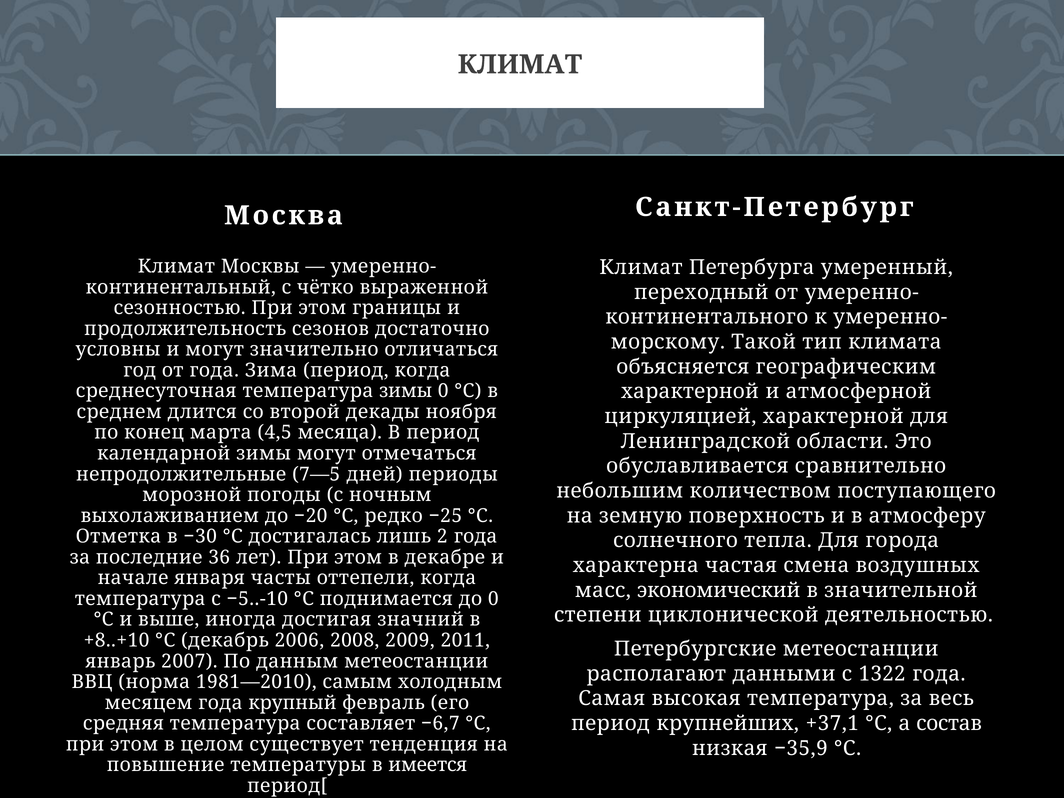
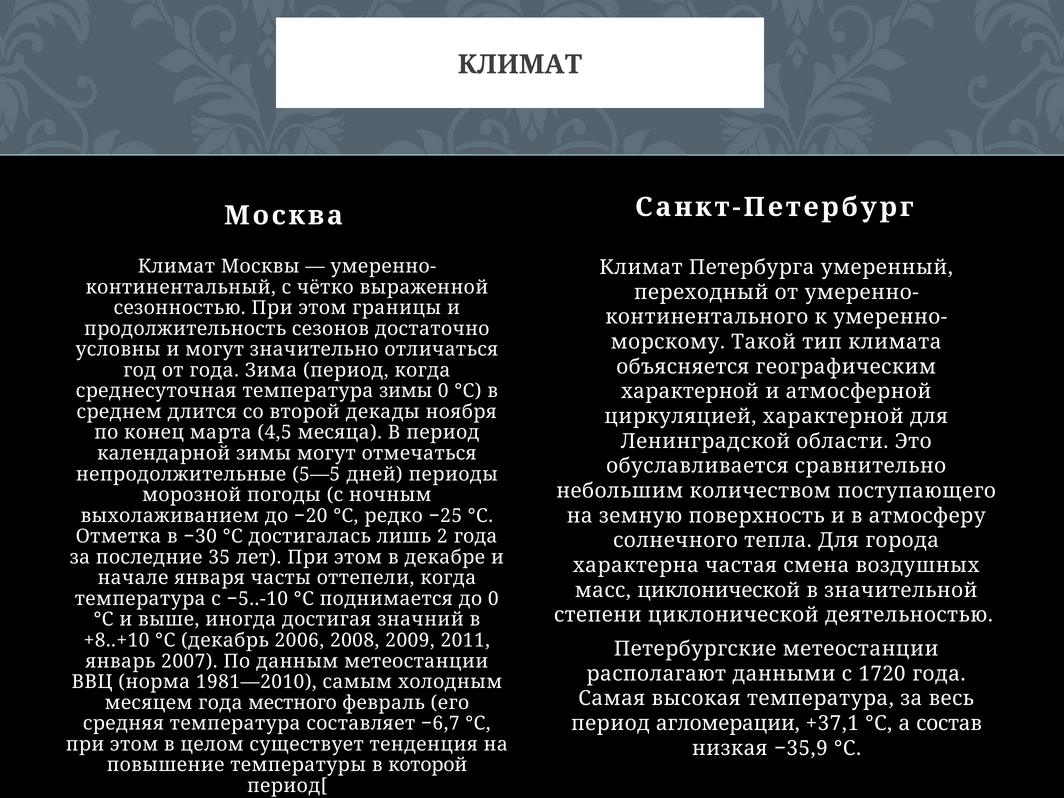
7—5: 7—5 -> 5—5
36: 36 -> 35
масс экономический: экономический -> циклонической
1322: 1322 -> 1720
крупный: крупный -> местного
крупнейших: крупнейших -> агломерации
имеется: имеется -> которой
